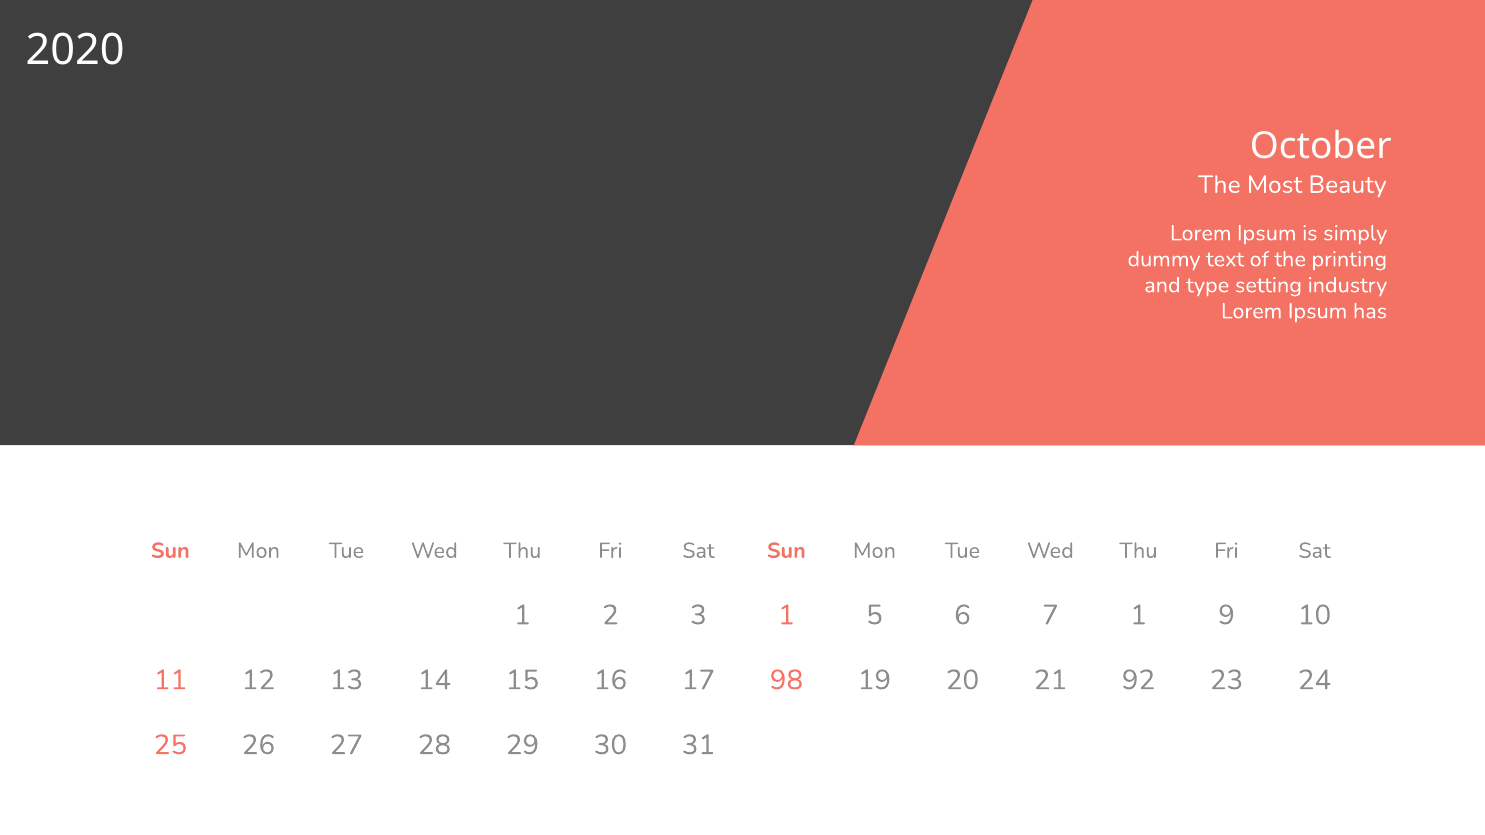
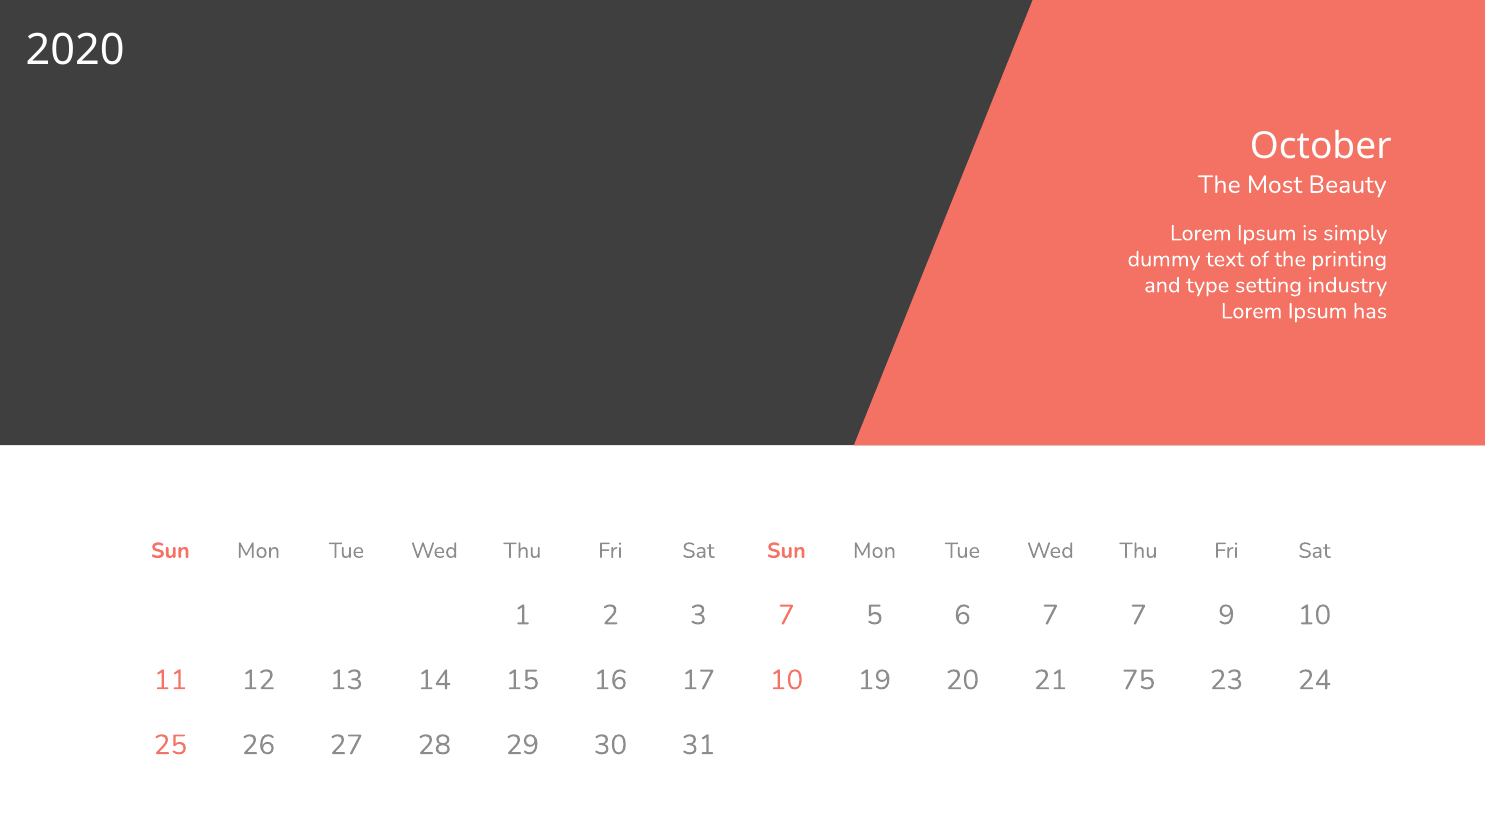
3 1: 1 -> 7
7 1: 1 -> 7
17 98: 98 -> 10
92: 92 -> 75
